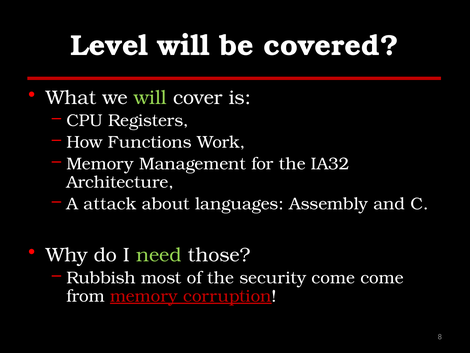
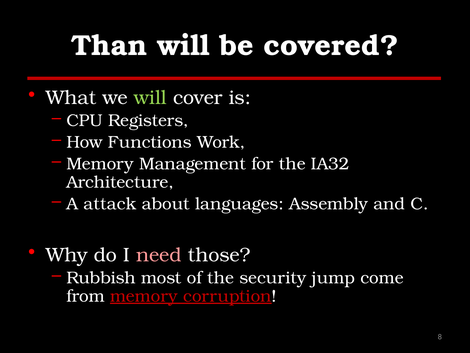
Level: Level -> Than
need colour: light green -> pink
security come: come -> jump
